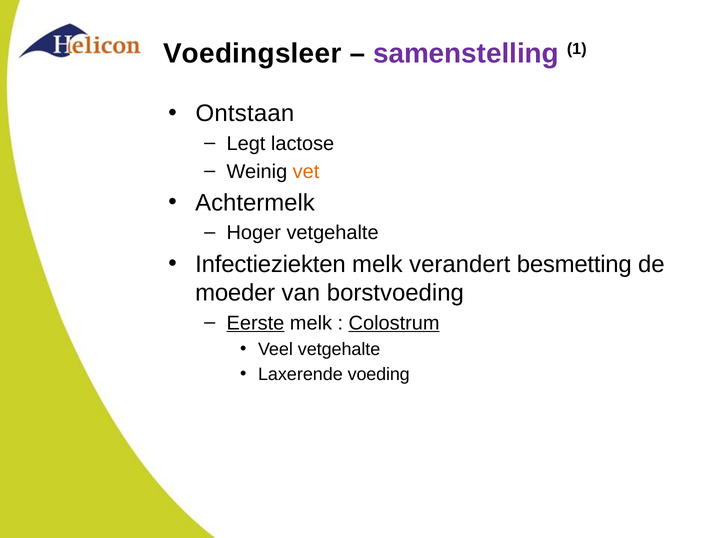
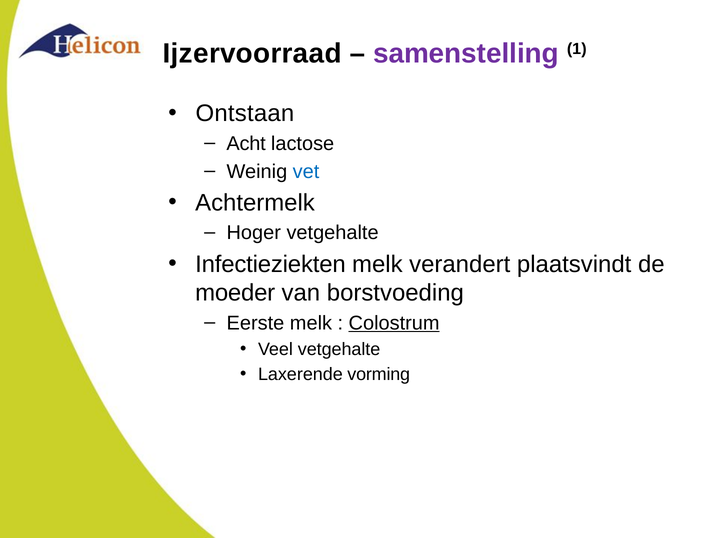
Voedingsleer: Voedingsleer -> Ijzervoorraad
Legt: Legt -> Acht
vet colour: orange -> blue
besmetting: besmetting -> plaatsvindt
Eerste underline: present -> none
voeding: voeding -> vorming
